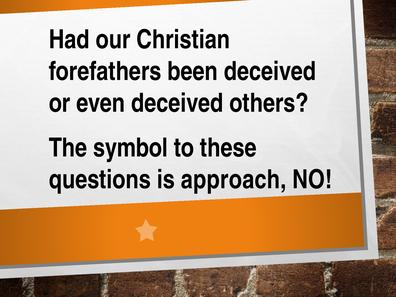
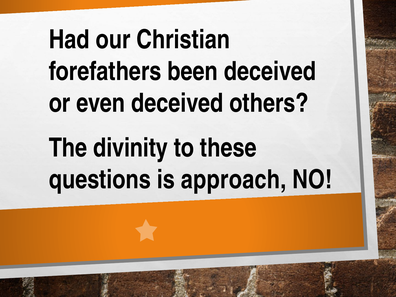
symbol: symbol -> divinity
